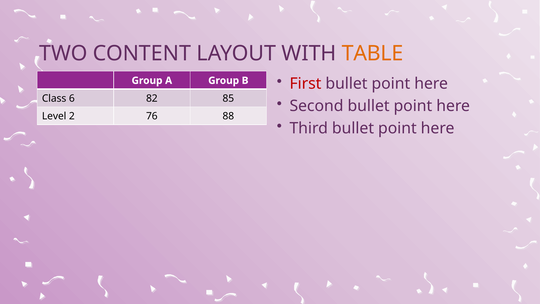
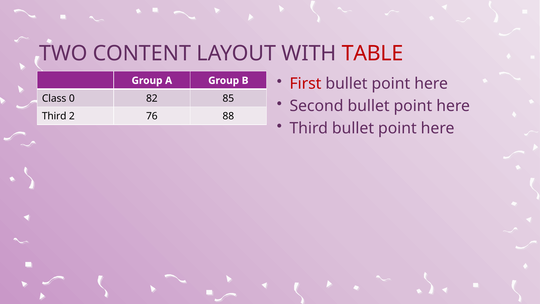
TABLE colour: orange -> red
6: 6 -> 0
Level at (54, 116): Level -> Third
